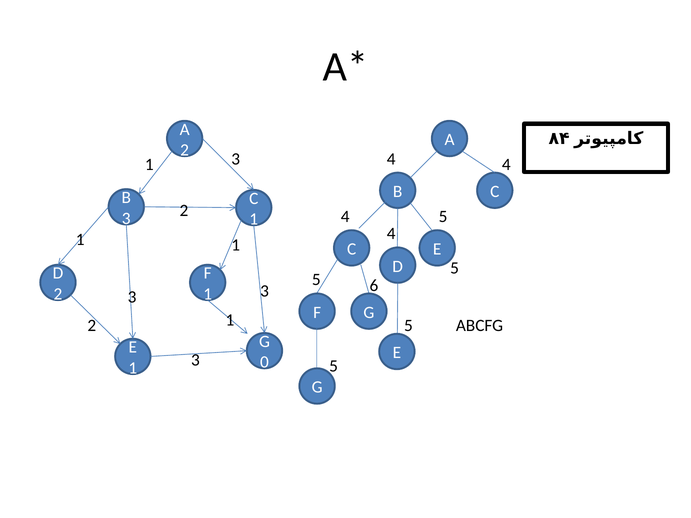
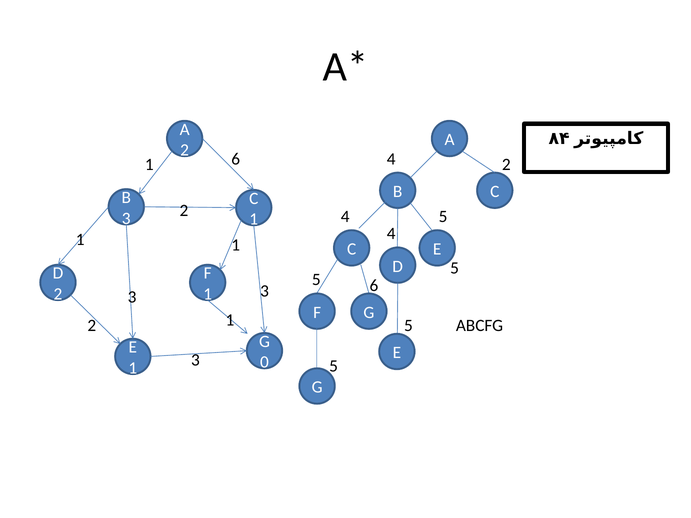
4 at (506, 165): 4 -> 2
3 at (236, 159): 3 -> 6
